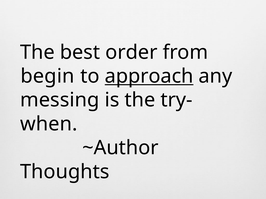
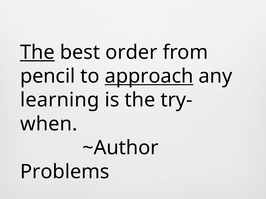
The at (37, 52) underline: none -> present
begin: begin -> pencil
messing: messing -> learning
Thoughts: Thoughts -> Problems
